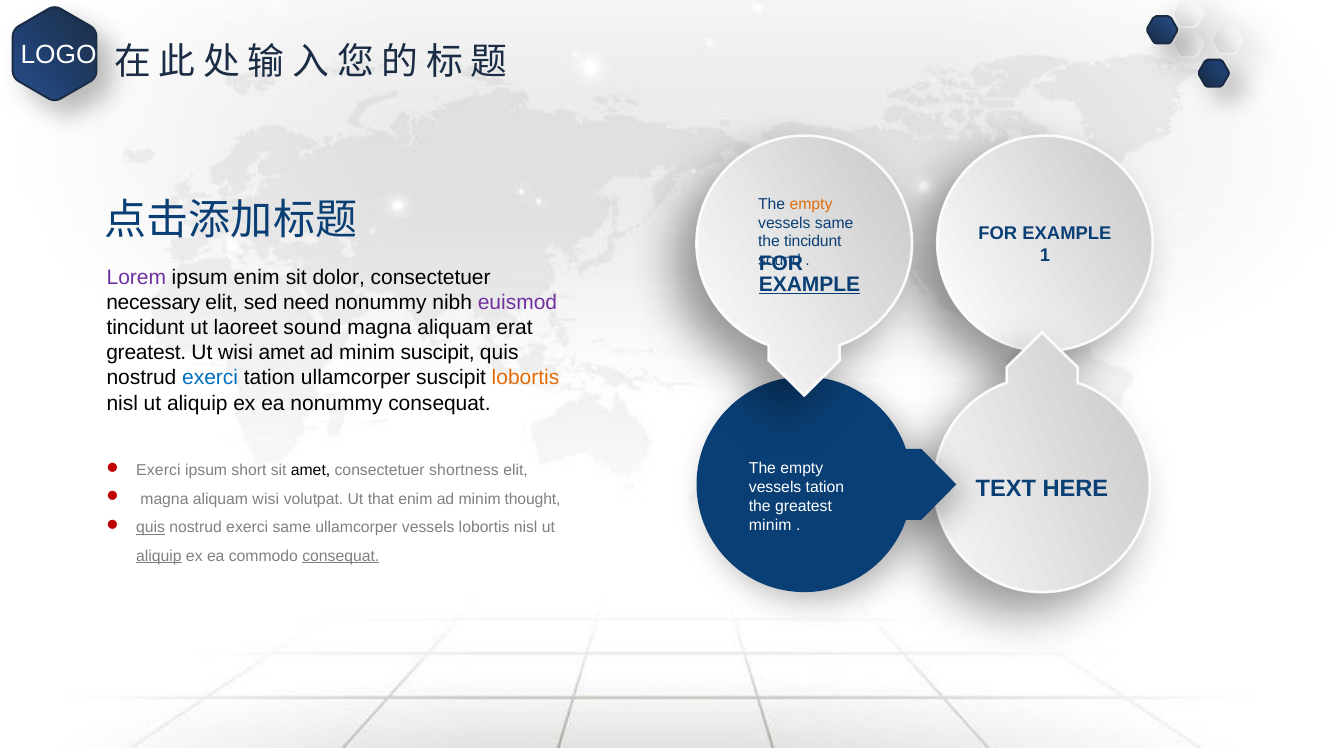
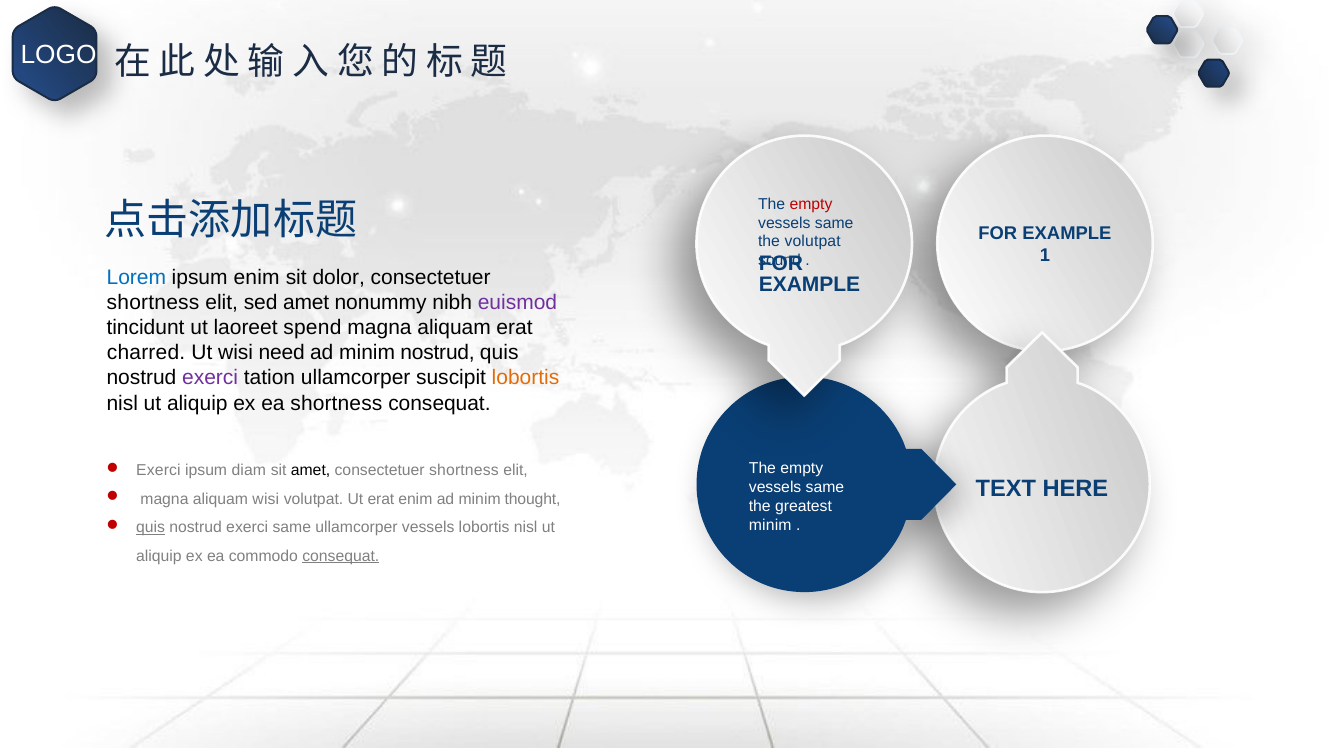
empty at (811, 204) colour: orange -> red
the tincidunt: tincidunt -> volutpat
Lorem colour: purple -> blue
EXAMPLE at (810, 285) underline: present -> none
necessary at (153, 302): necessary -> shortness
sed need: need -> amet
laoreet sound: sound -> spend
greatest at (146, 353): greatest -> charred
wisi amet: amet -> need
minim suscipit: suscipit -> nostrud
exerci at (210, 378) colour: blue -> purple
ea nonummy: nonummy -> shortness
short: short -> diam
tation at (825, 487): tation -> same
Ut that: that -> erat
aliquip at (159, 556) underline: present -> none
